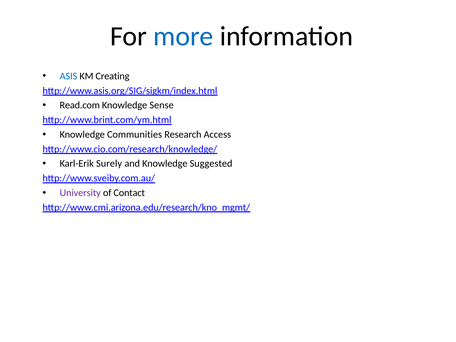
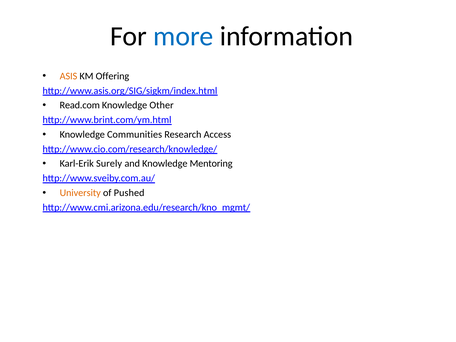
ASIS colour: blue -> orange
Creating: Creating -> Offering
Sense: Sense -> Other
Suggested: Suggested -> Mentoring
University colour: purple -> orange
Contact: Contact -> Pushed
